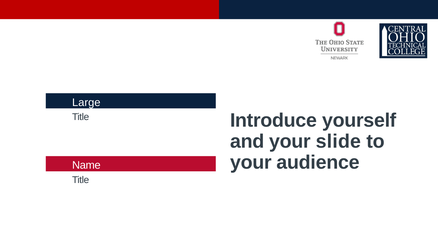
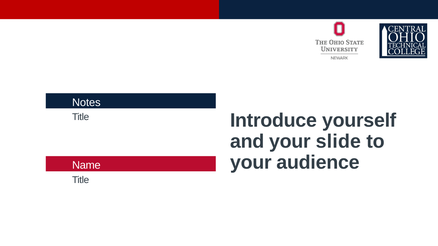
Large: Large -> Notes
